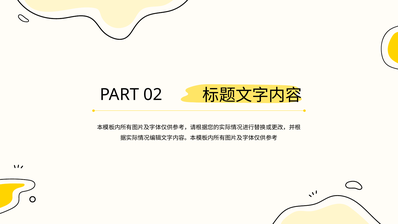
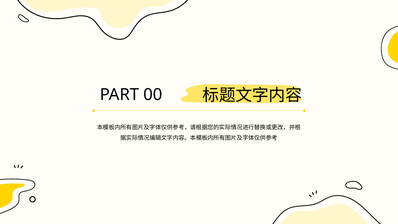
02: 02 -> 00
